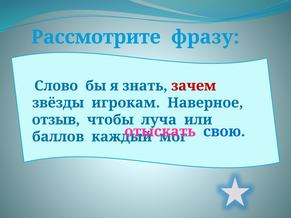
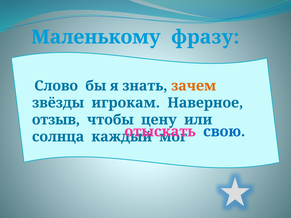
Рассмотрите: Рассмотрите -> Маленькому
зачем colour: red -> orange
луча: луча -> цену
баллов: баллов -> солнца
